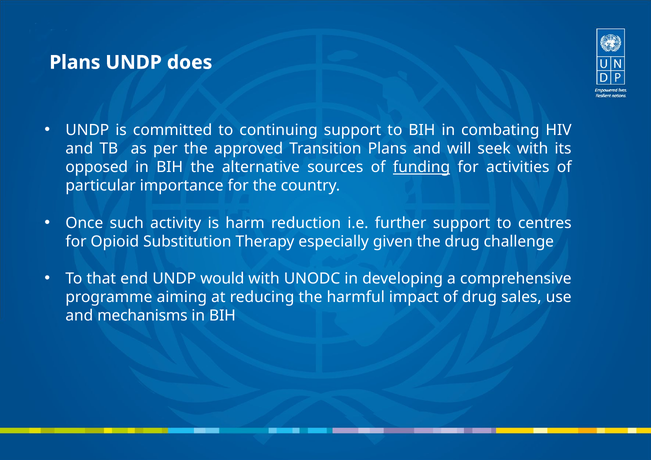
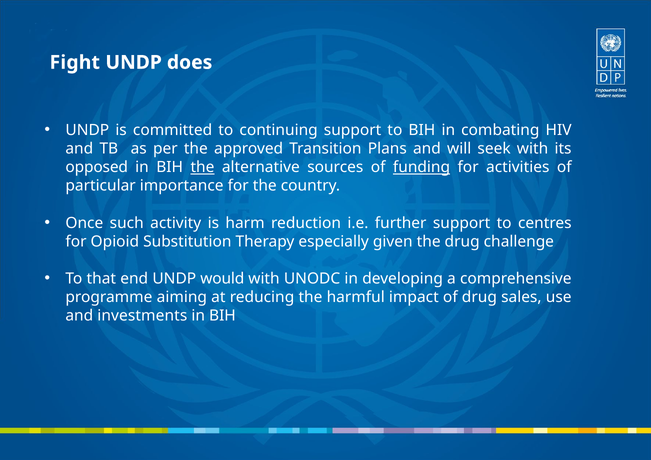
Plans at (75, 63): Plans -> Fight
the at (202, 167) underline: none -> present
mechanisms: mechanisms -> investments
